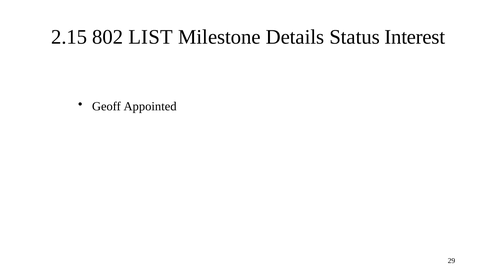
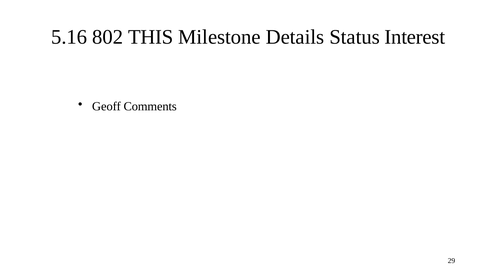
2.15: 2.15 -> 5.16
LIST: LIST -> THIS
Appointed: Appointed -> Comments
